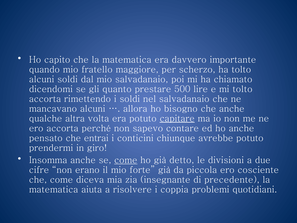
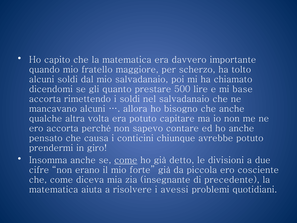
mi tolto: tolto -> base
capitare underline: present -> none
entrai: entrai -> causa
coppia: coppia -> avessi
